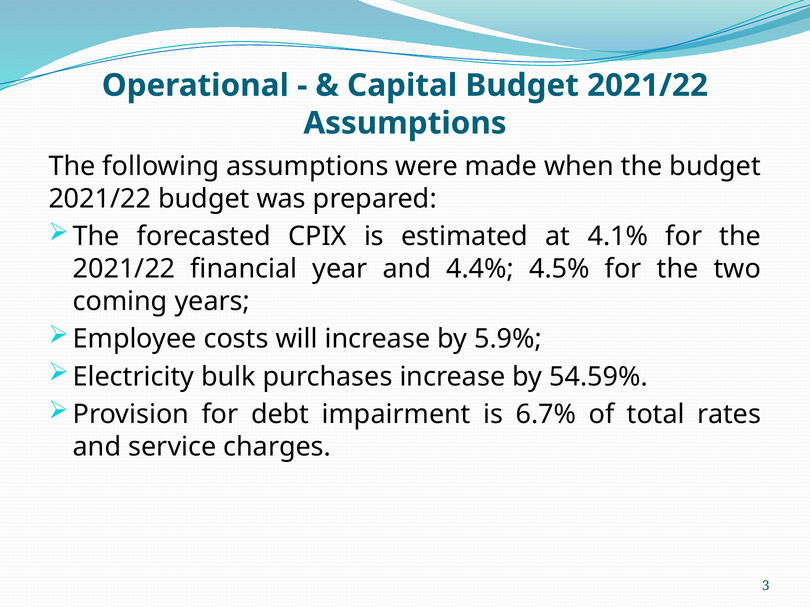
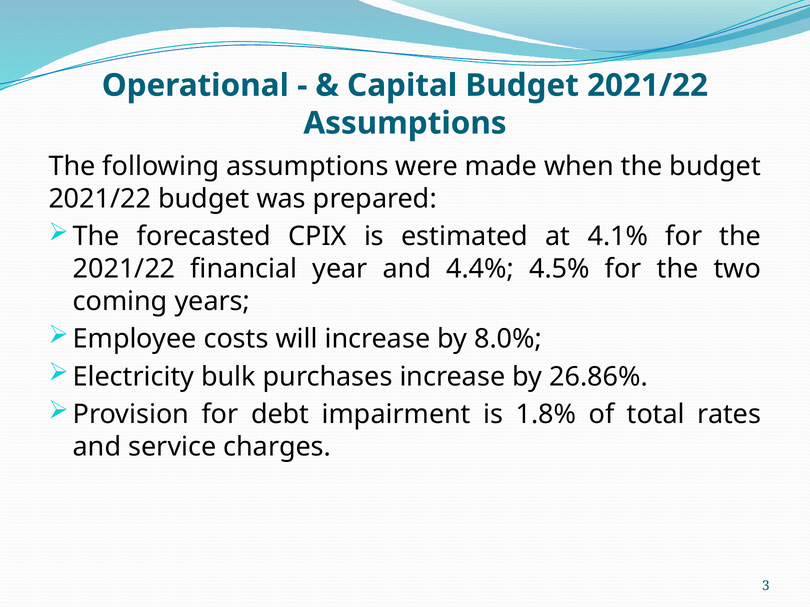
5.9%: 5.9% -> 8.0%
54.59%: 54.59% -> 26.86%
6.7%: 6.7% -> 1.8%
